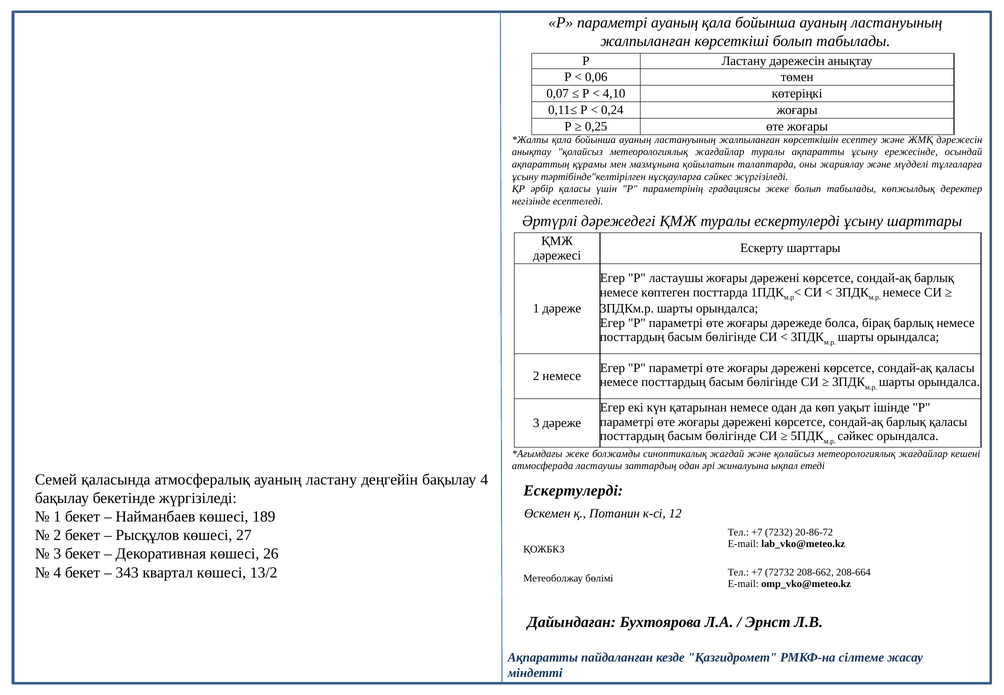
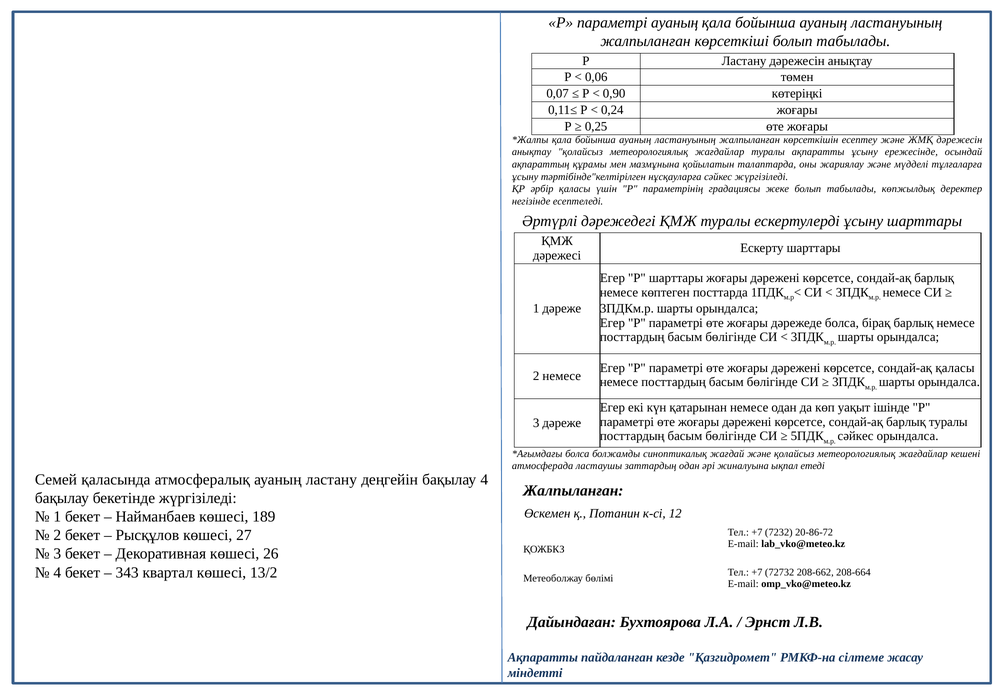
4,10: 4,10 -> 0,90
Р ластаушы: ластаушы -> шарттары
барлық қаласы: қаласы -> туралы
жеке at (577, 454): жеке -> болса
Ескертулерді at (573, 490): Ескертулерді -> Жалпыланған
